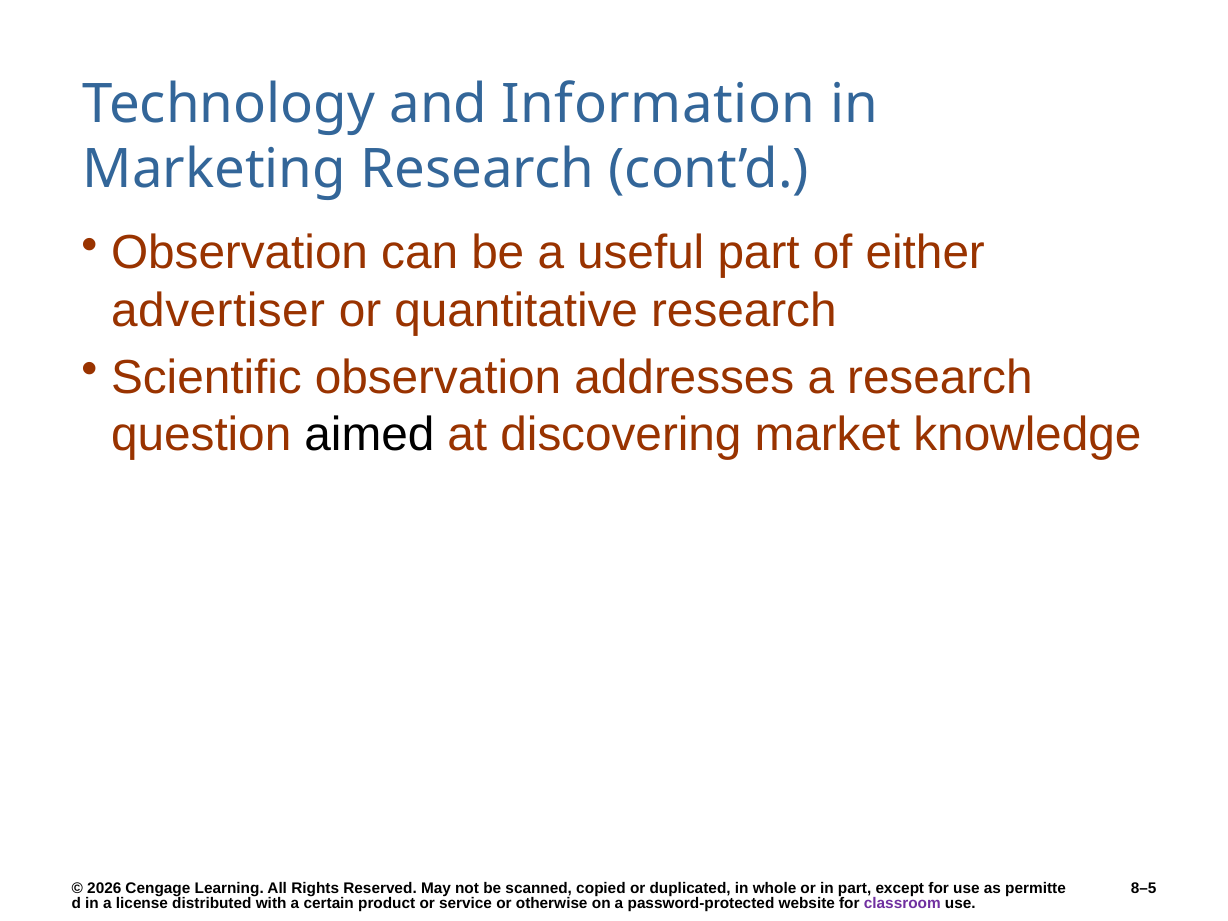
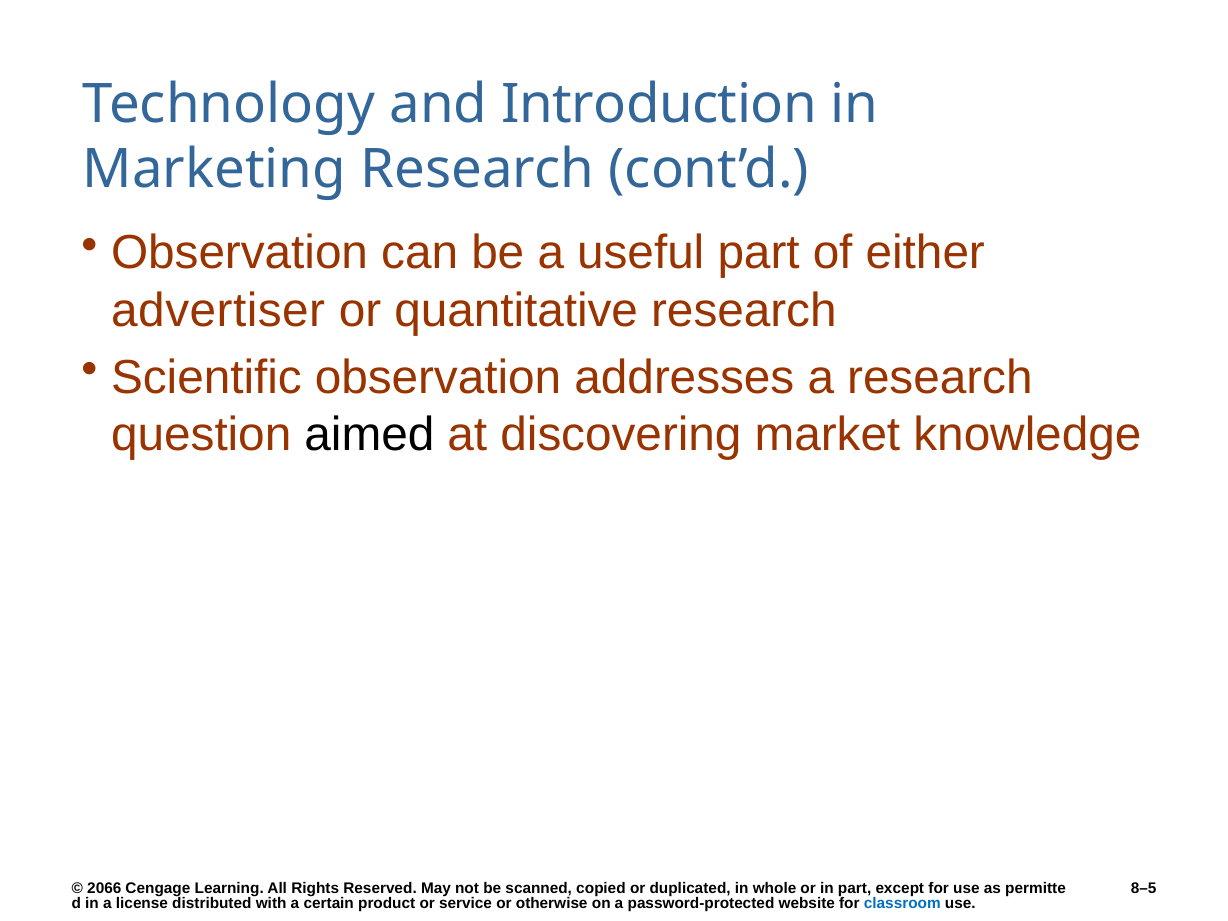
Information: Information -> Introduction
2026: 2026 -> 2066
classroom colour: purple -> blue
